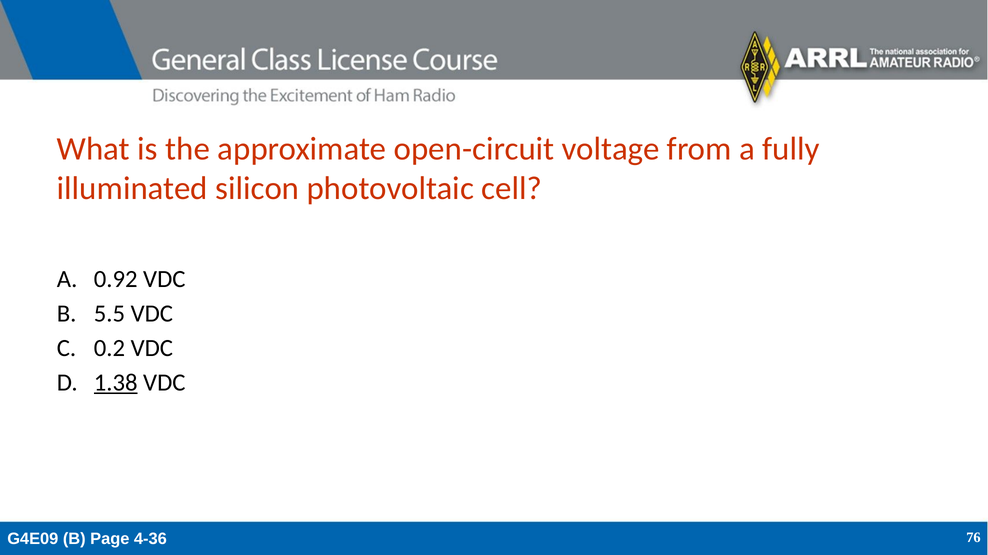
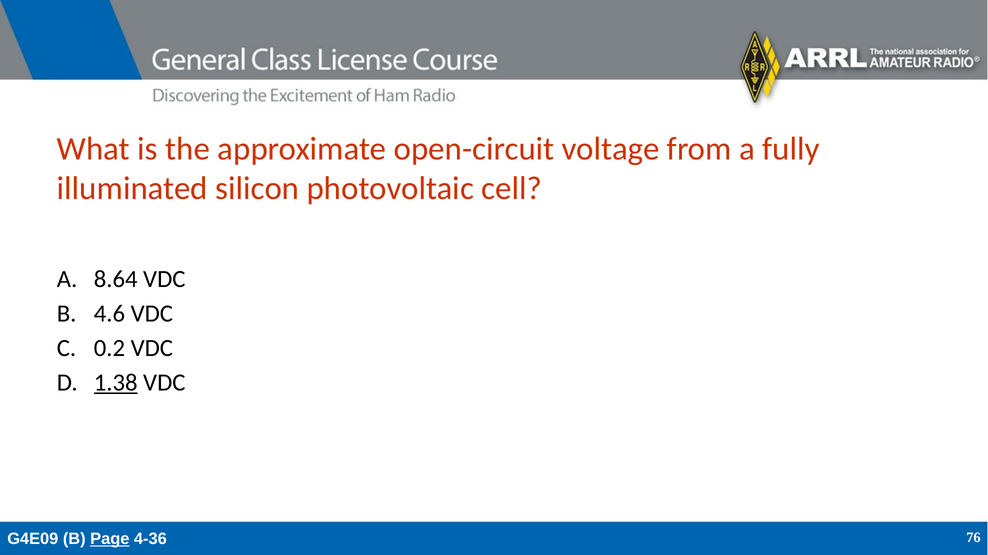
0.92: 0.92 -> 8.64
5.5: 5.5 -> 4.6
Page underline: none -> present
